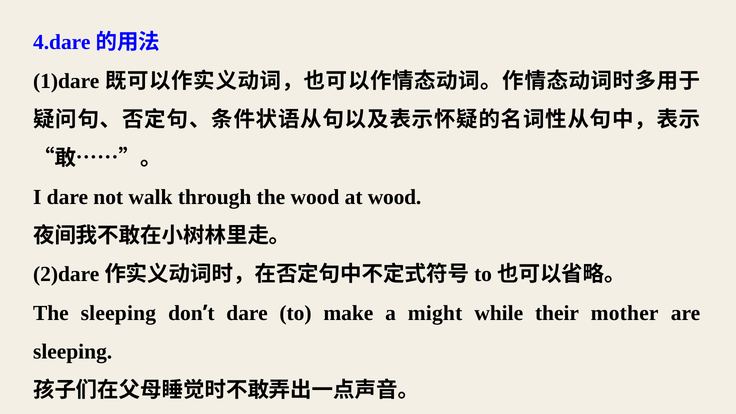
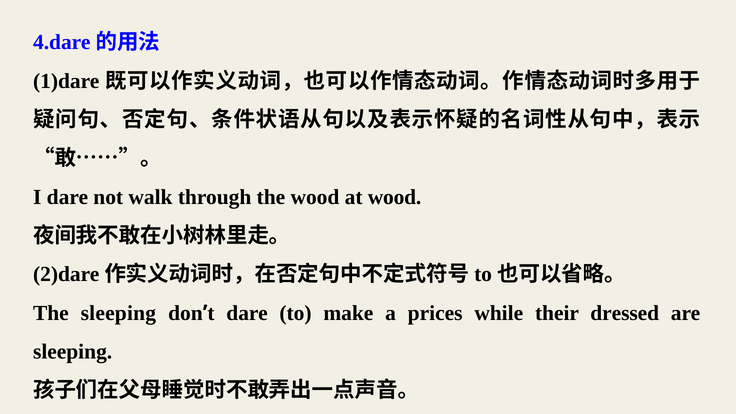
might: might -> prices
mother: mother -> dressed
